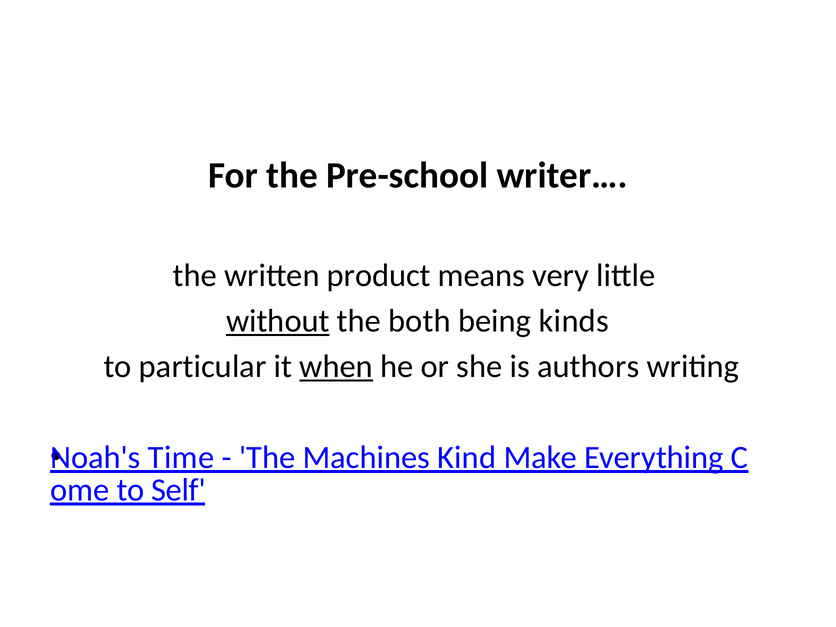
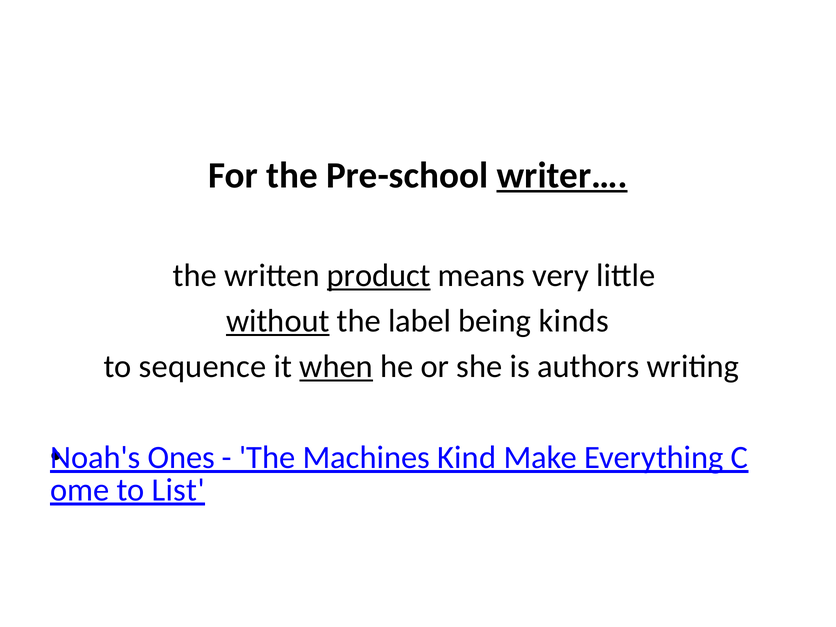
writer… underline: none -> present
product underline: none -> present
both: both -> label
particular: particular -> sequence
Time: Time -> Ones
Self: Self -> List
